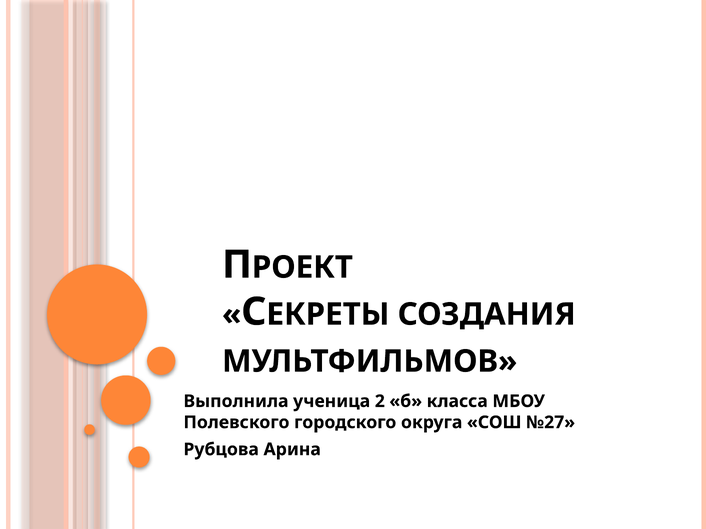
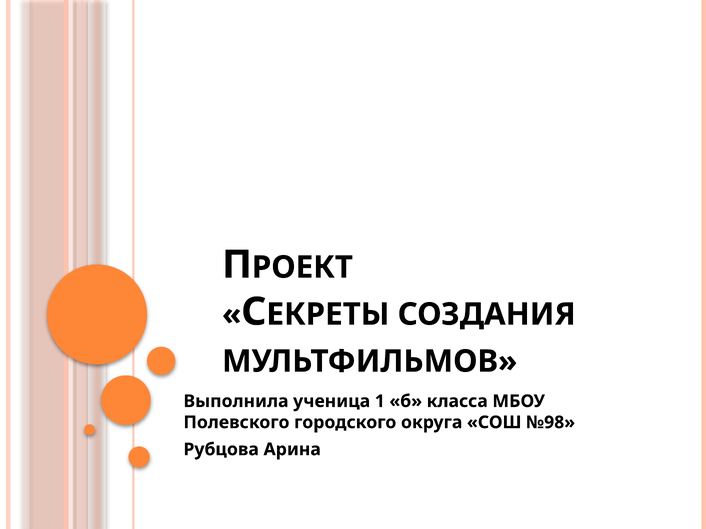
2: 2 -> 1
№27: №27 -> №98
